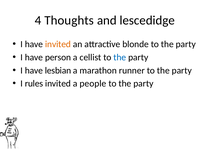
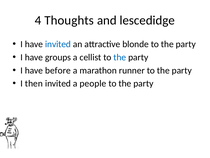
invited at (58, 44) colour: orange -> blue
person: person -> groups
lesbian: lesbian -> before
rules: rules -> then
